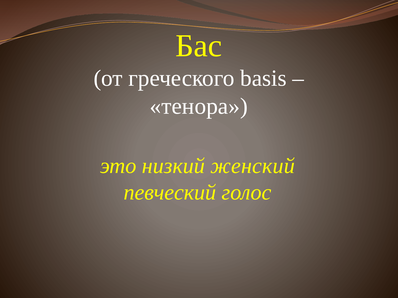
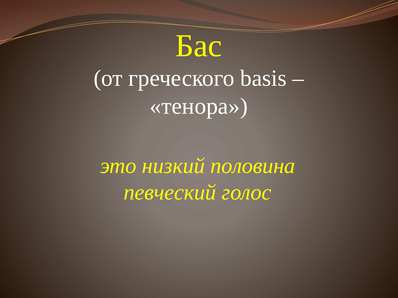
женский: женский -> половина
